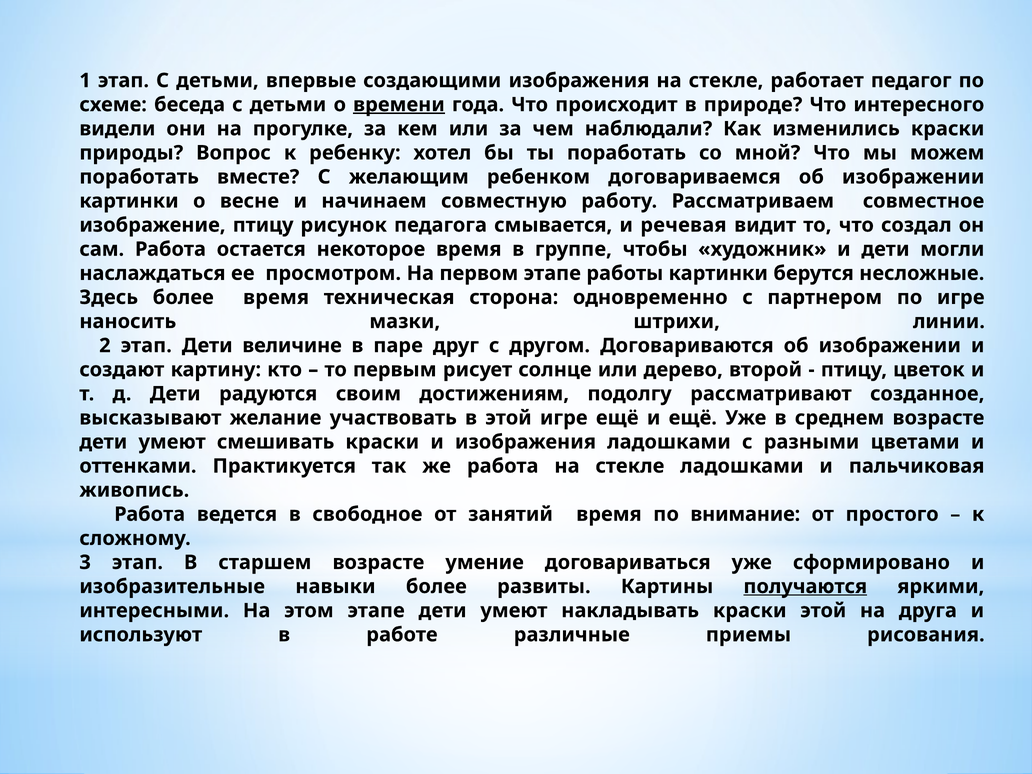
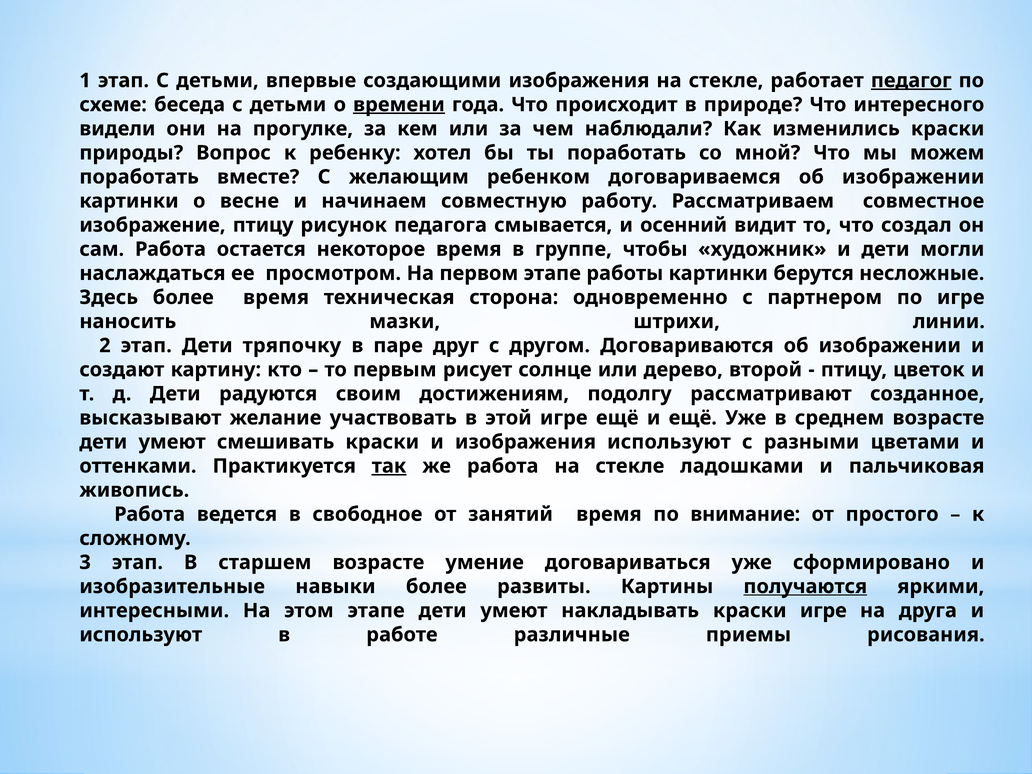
педагог underline: none -> present
речевая: речевая -> осенний
величине: величине -> тряпочку
изображения ладошками: ладошками -> используют
так underline: none -> present
краски этой: этой -> игре
